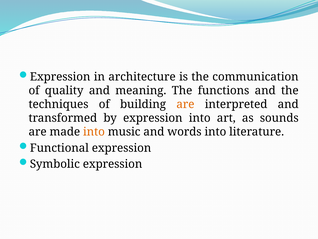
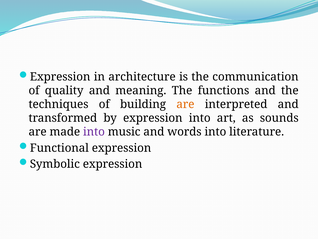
into at (94, 132) colour: orange -> purple
